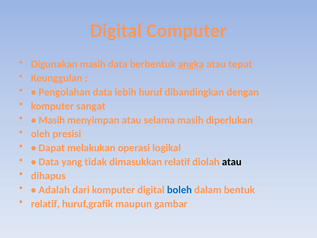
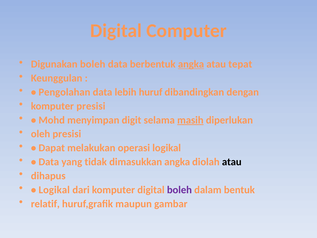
Digunakan masih: masih -> boleh
komputer sangat: sangat -> presisi
Masih at (52, 120): Masih -> Mohd
menyimpan atau: atau -> digit
masih at (190, 120) underline: none -> present
dimasukkan relatif: relatif -> angka
Adalah at (54, 190): Adalah -> Logikal
boleh at (179, 190) colour: blue -> purple
